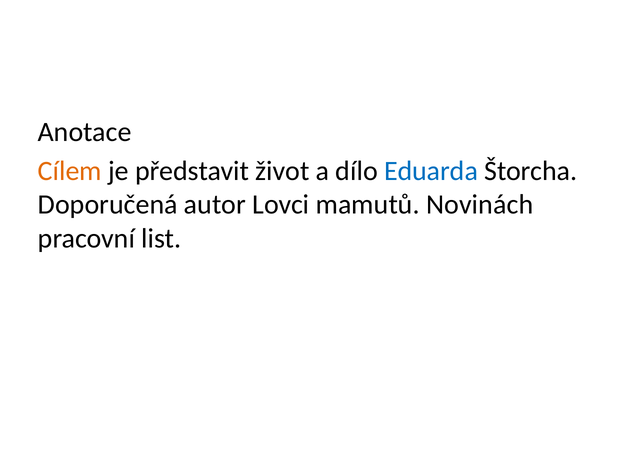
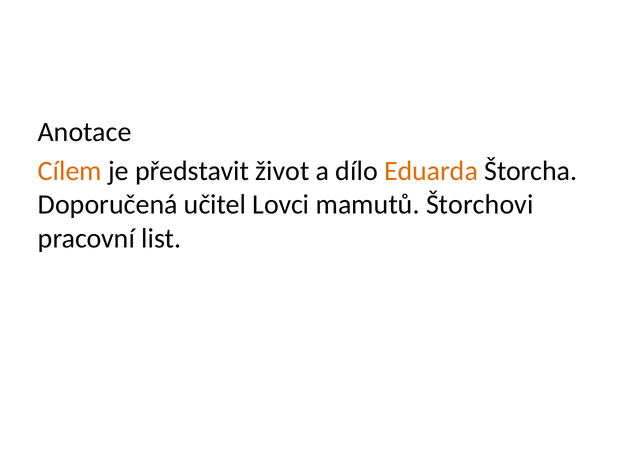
Eduarda colour: blue -> orange
autor: autor -> učitel
Novinách: Novinách -> Štorchovi
